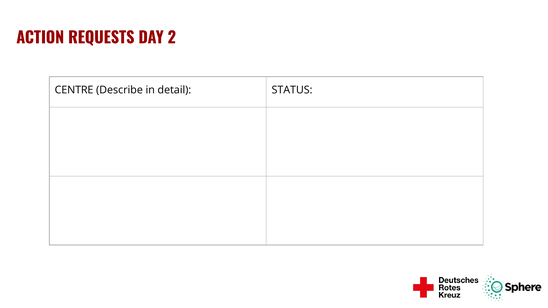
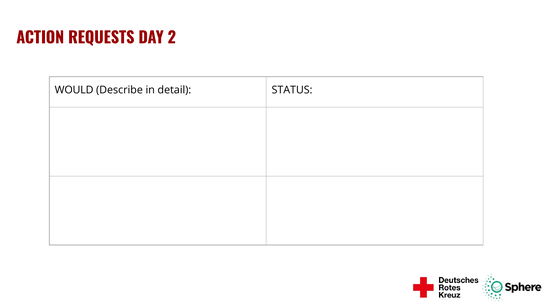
CENTRE: CENTRE -> WOULD
